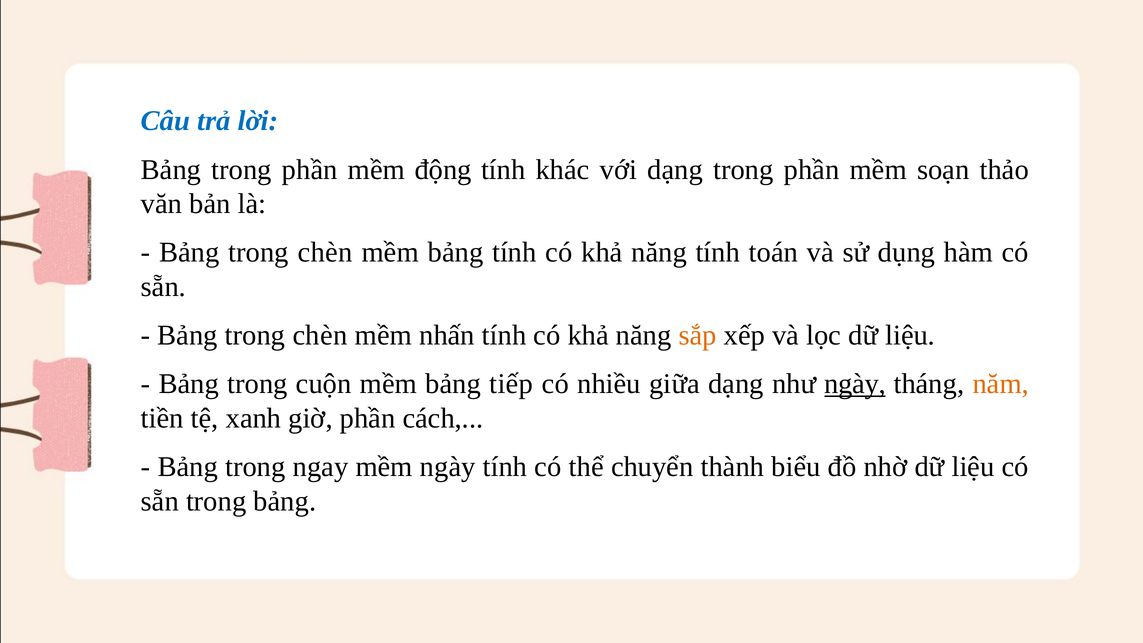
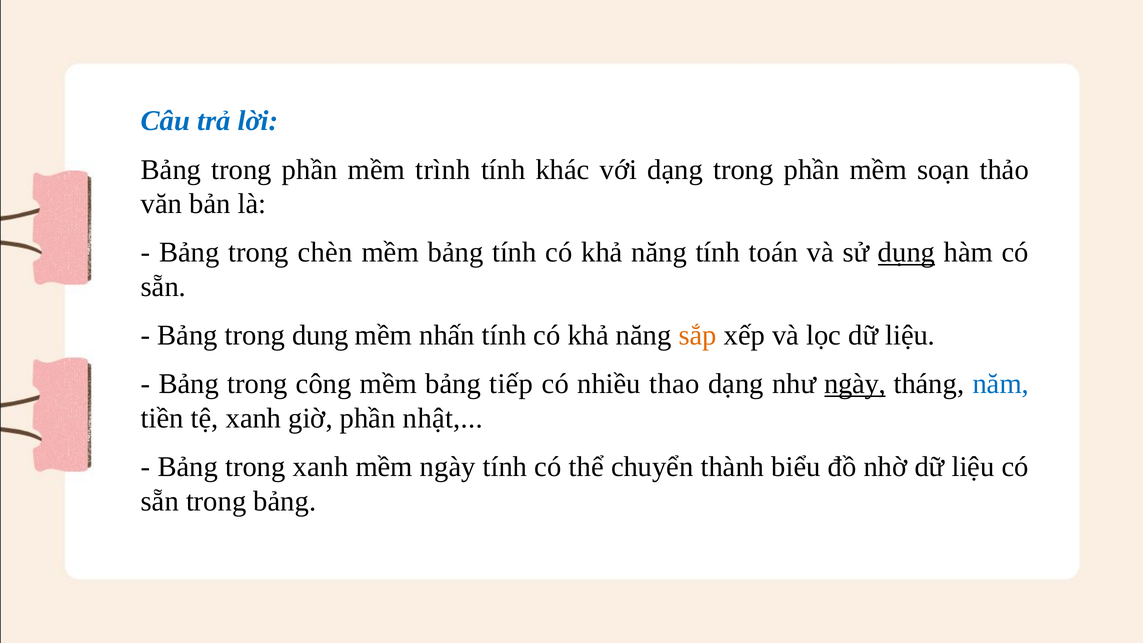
động: động -> trình
dụng underline: none -> present
chèn at (320, 335): chèn -> dung
cuộn: cuộn -> công
giữa: giữa -> thao
năm colour: orange -> blue
cách: cách -> nhật
trong ngay: ngay -> xanh
